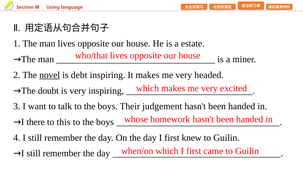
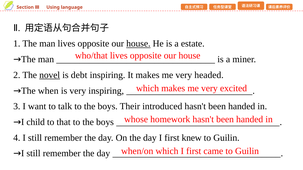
house at (138, 44) underline: none -> present
doubt: doubt -> when
judgement: judgement -> introduced
there: there -> child
this: this -> that
